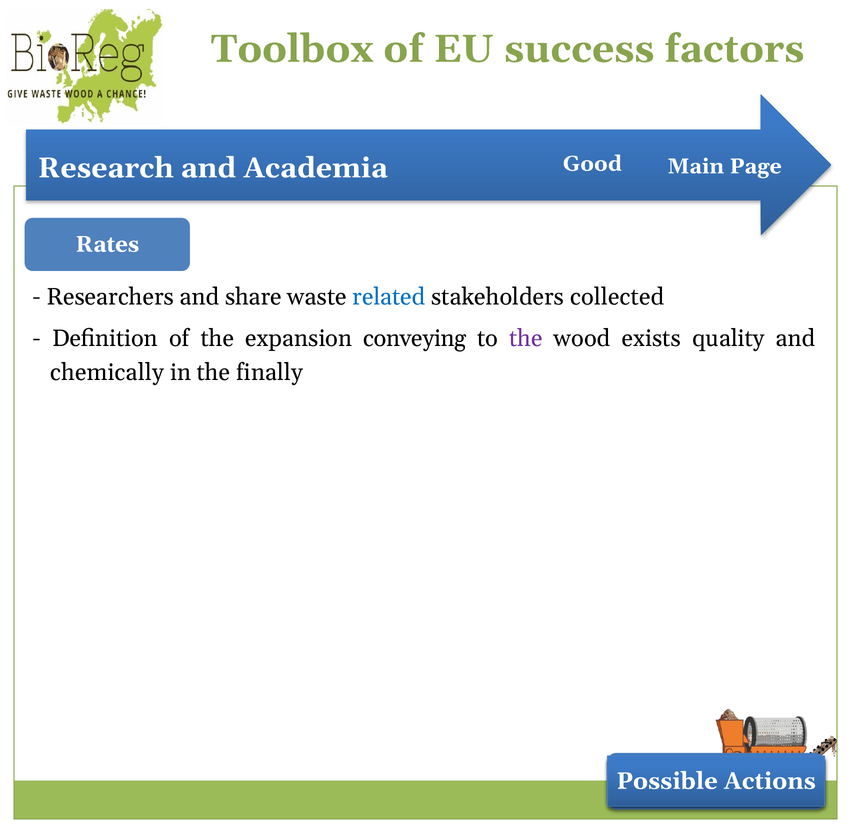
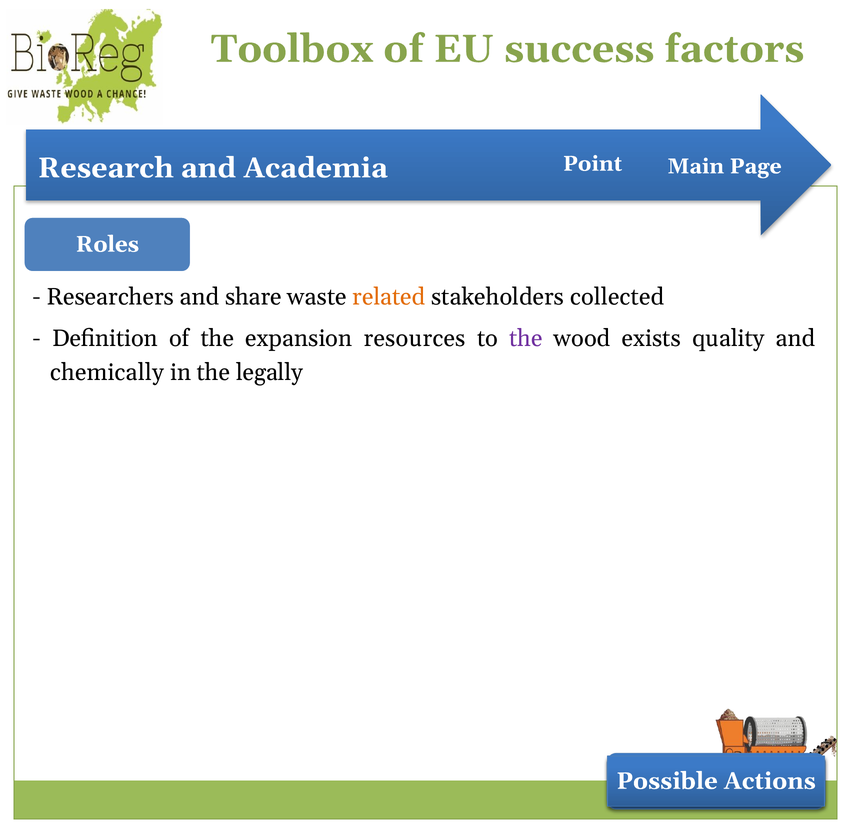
Good: Good -> Point
Rates: Rates -> Roles
related colour: blue -> orange
conveying: conveying -> resources
finally: finally -> legally
